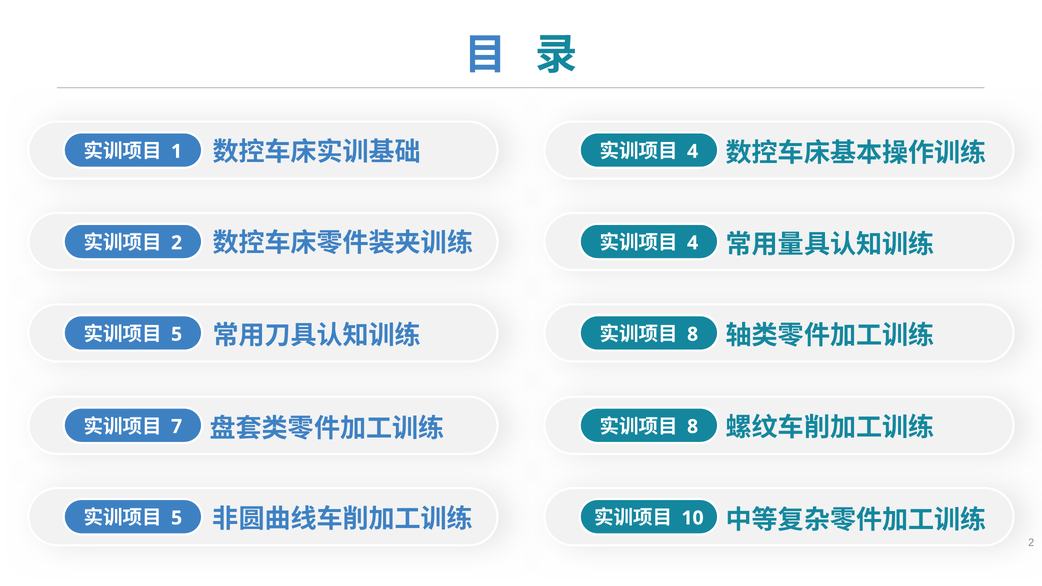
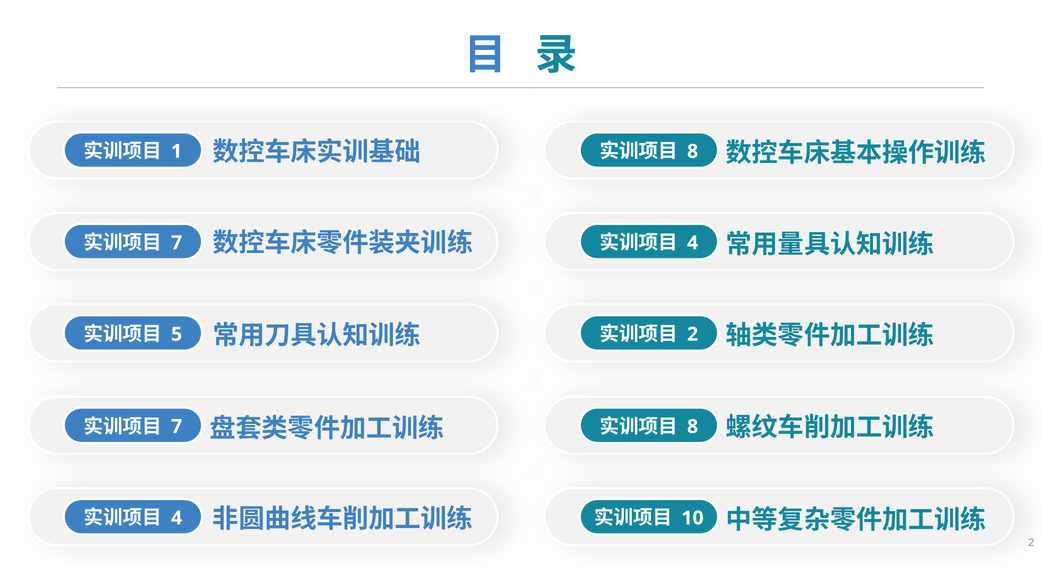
4 at (693, 151): 4 -> 8
2 at (177, 243): 2 -> 7
8 at (693, 334): 8 -> 2
5 at (177, 518): 5 -> 4
